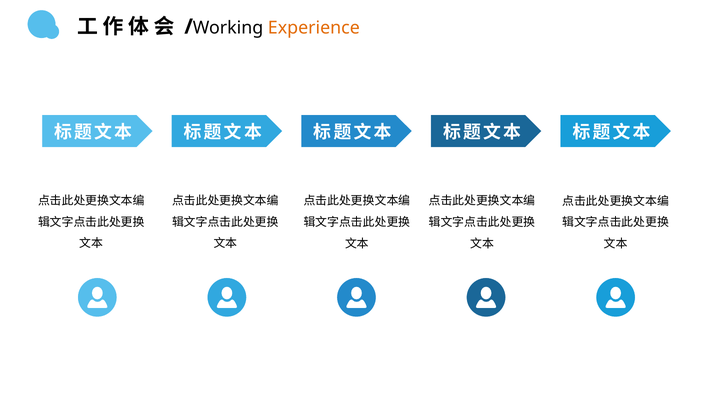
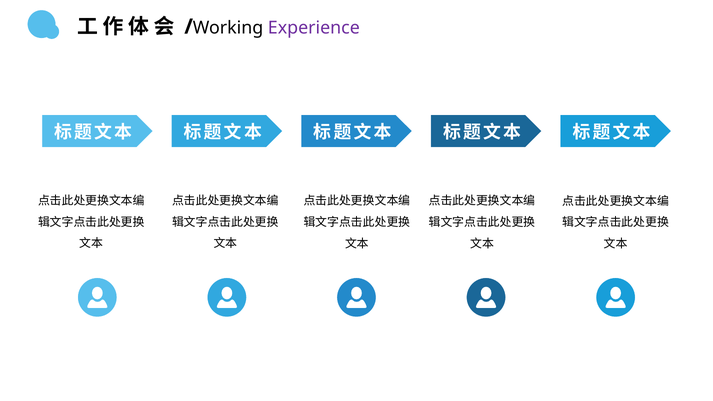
Experience colour: orange -> purple
